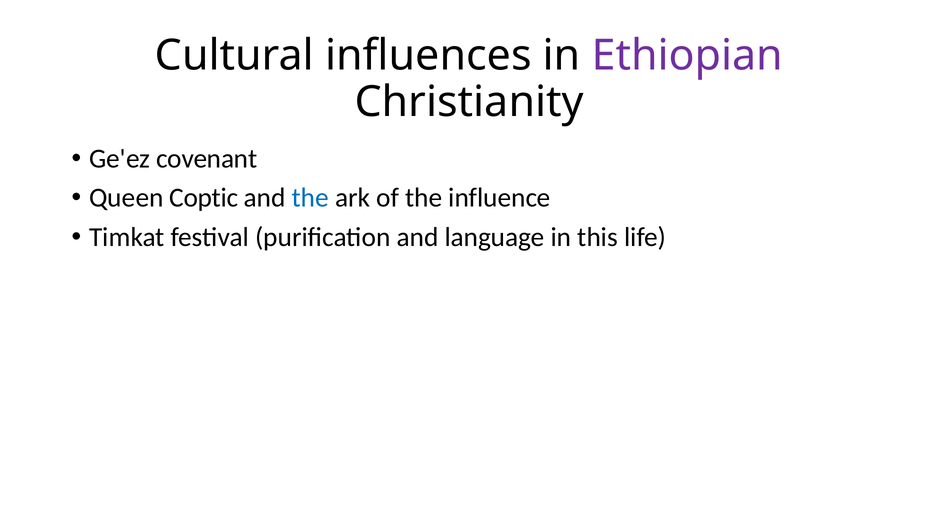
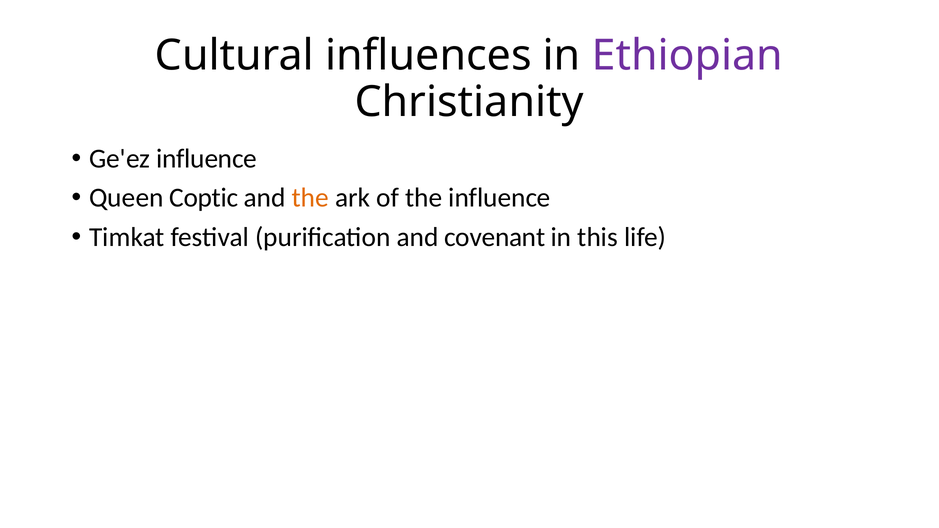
Ge'ez covenant: covenant -> influence
the at (310, 198) colour: blue -> orange
language: language -> covenant
